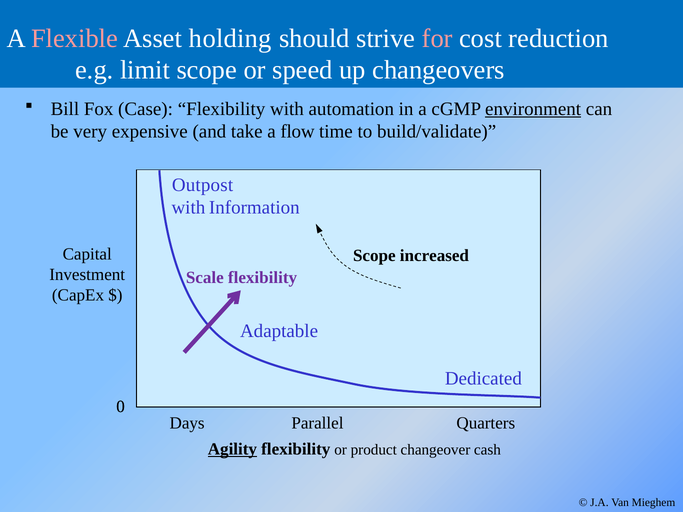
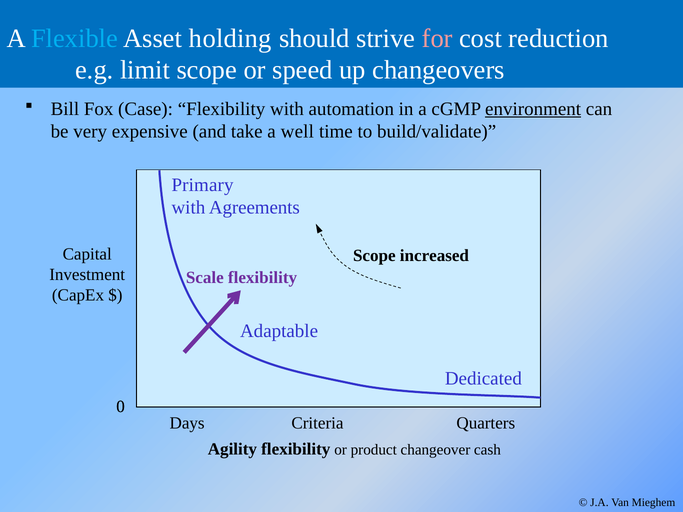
Flexible colour: pink -> light blue
flow: flow -> well
Outpost: Outpost -> Primary
Information: Information -> Agreements
Parallel: Parallel -> Criteria
Agility underline: present -> none
